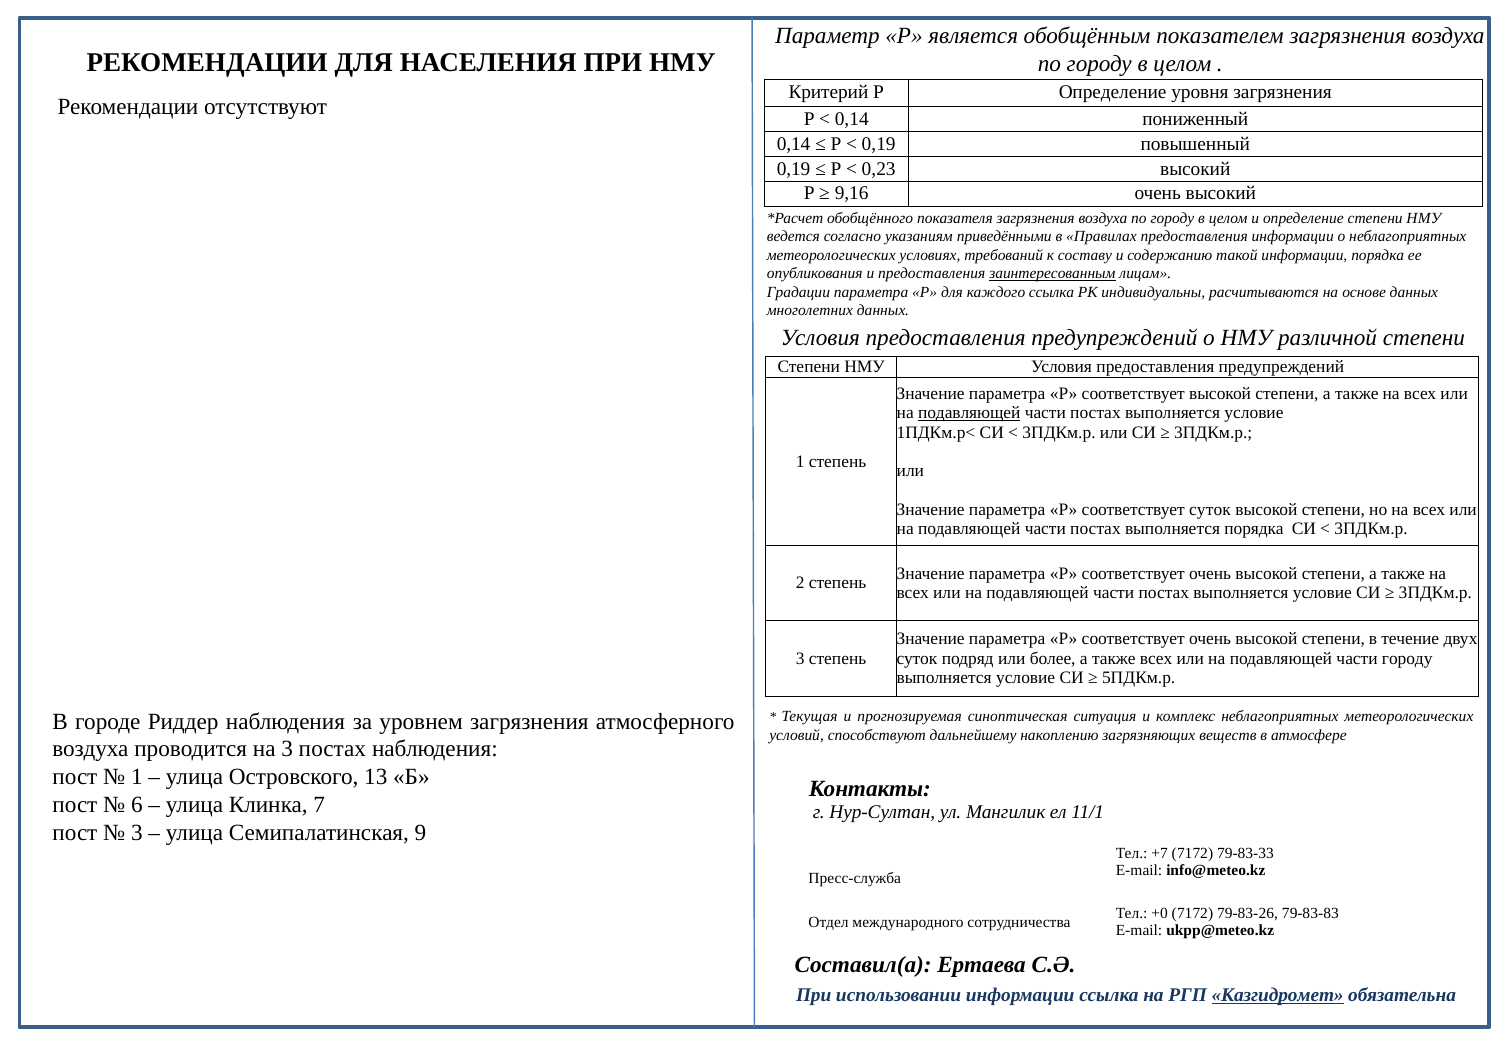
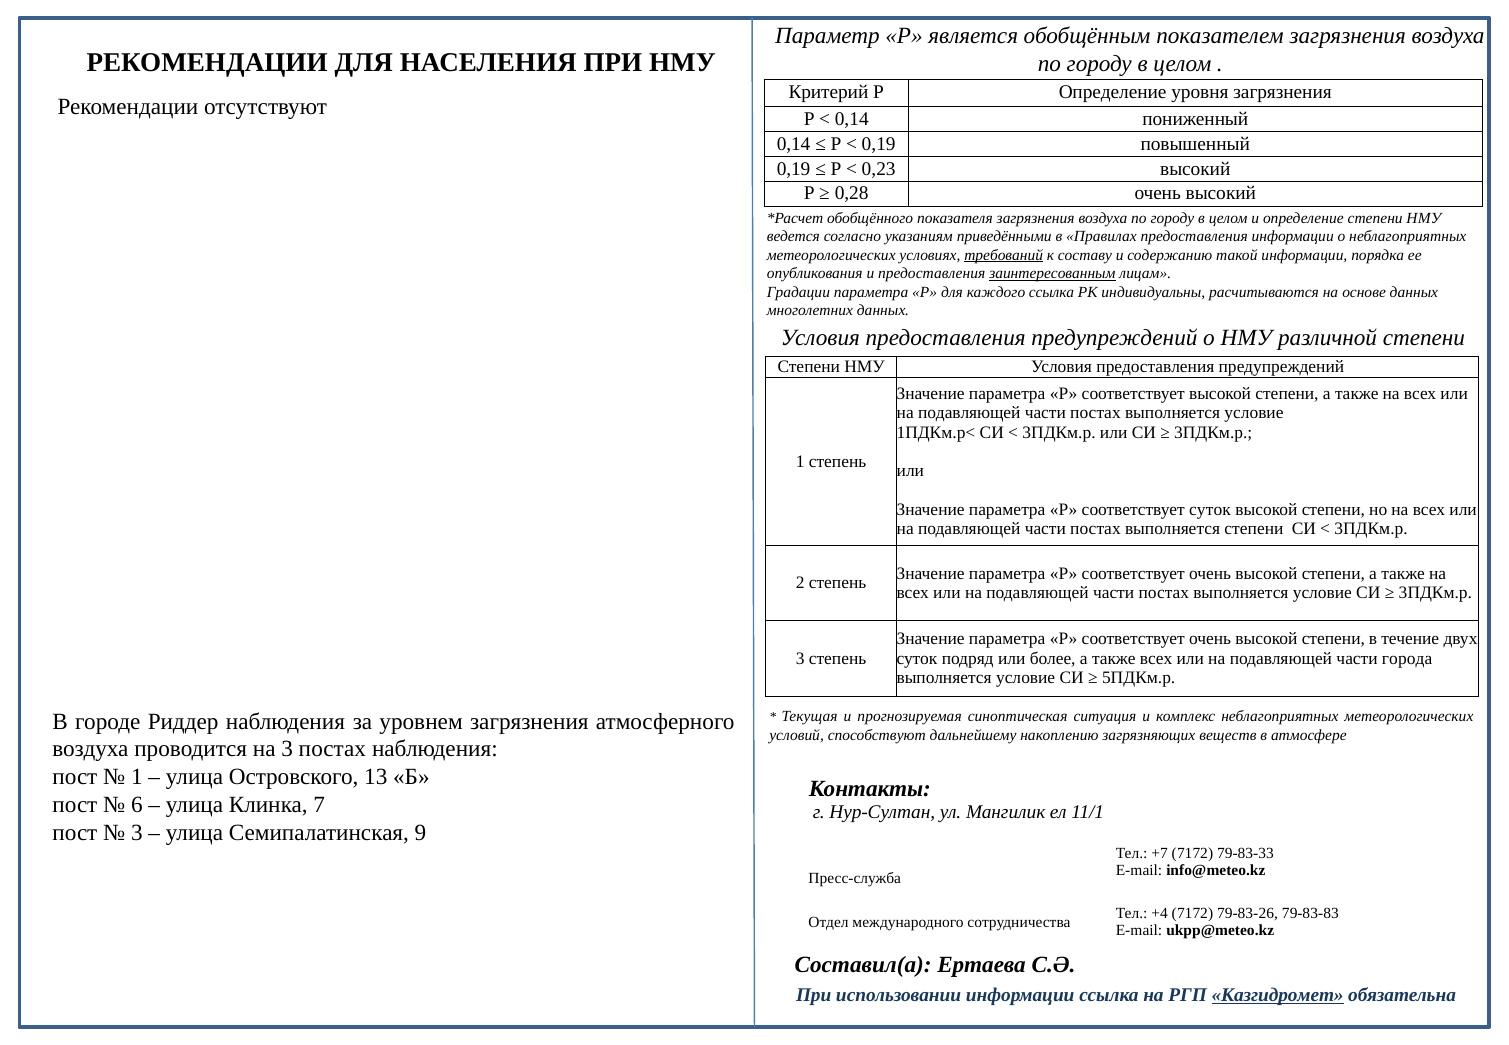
9,16: 9,16 -> 0,28
требований underline: none -> present
подавляющей at (969, 413) underline: present -> none
выполняется порядка: порядка -> степени
части городу: городу -> города
+0: +0 -> +4
